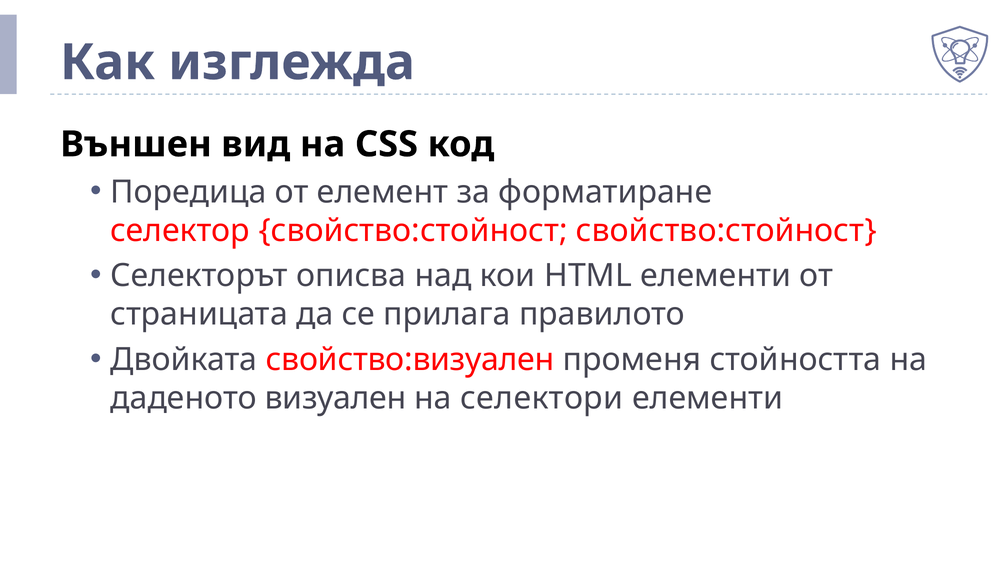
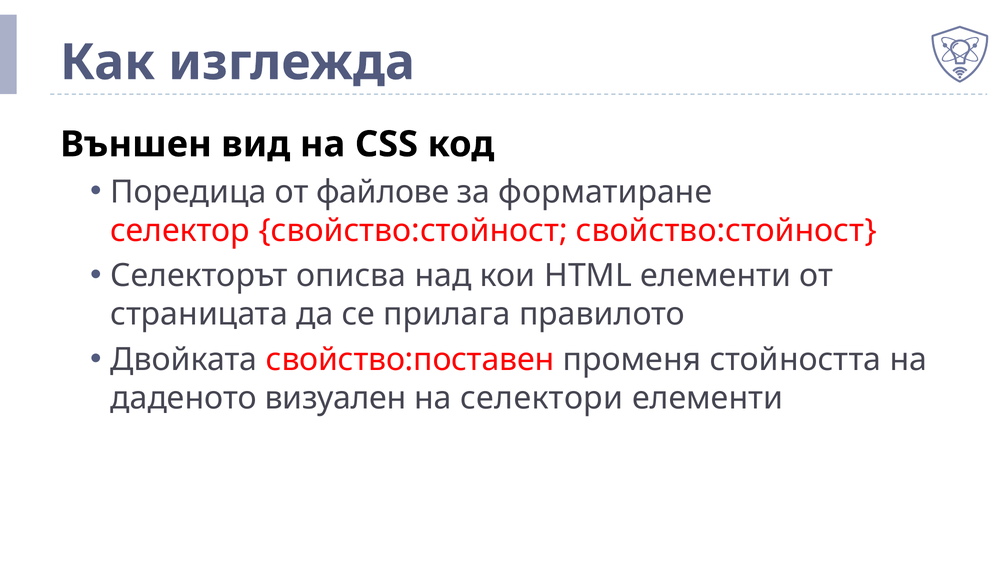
елемент: елемент -> файлове
свойство:визуален: свойство:визуален -> свойство:поставен
